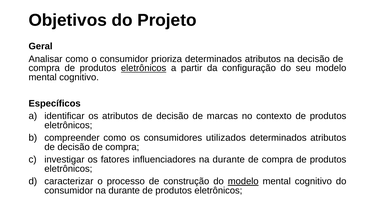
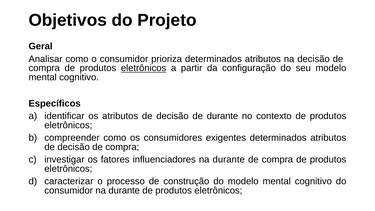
de marcas: marcas -> durante
utilizados: utilizados -> exigentes
modelo at (243, 181) underline: present -> none
